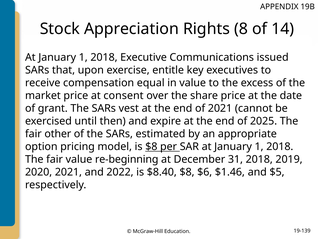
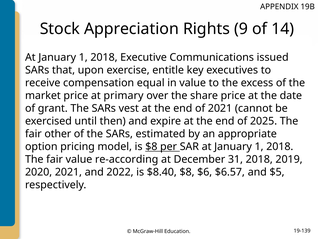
8: 8 -> 9
consent: consent -> primary
re-beginning: re-beginning -> re-according
$1.46: $1.46 -> $6.57
